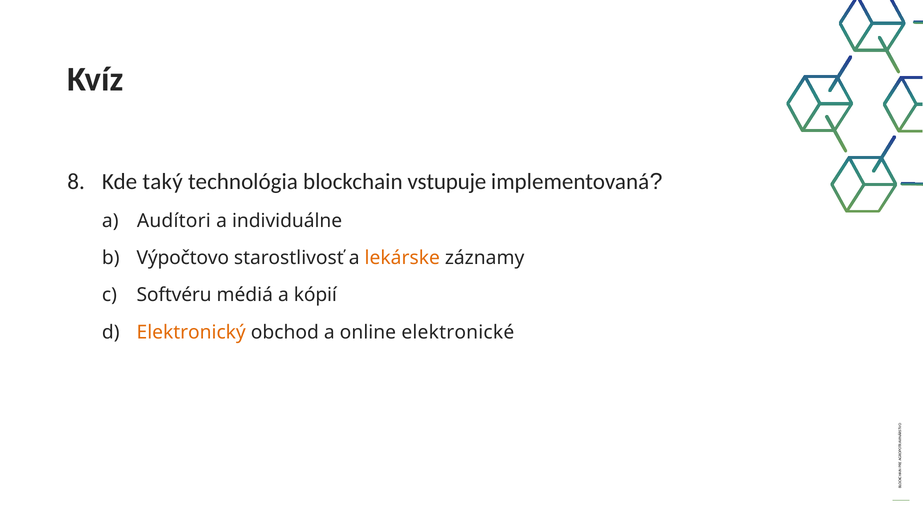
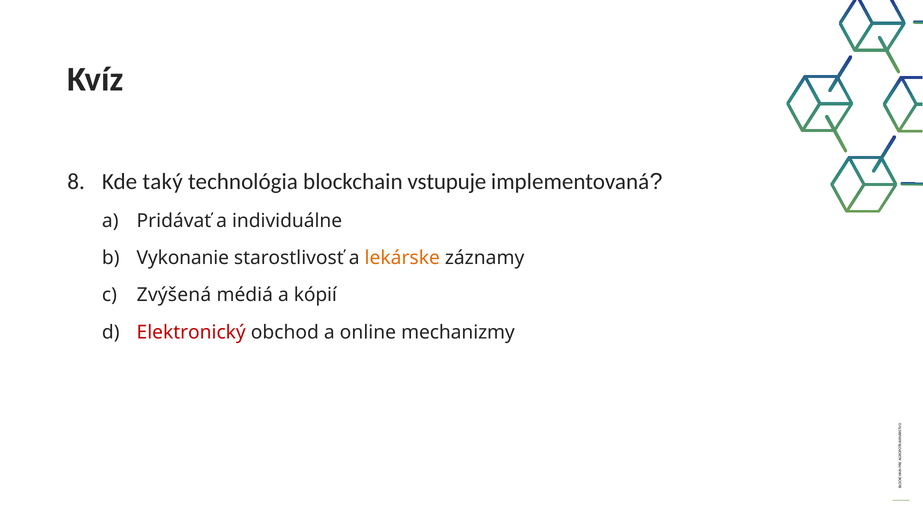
Audítori: Audítori -> Pridávať
Výpočtovo: Výpočtovo -> Vykonanie
Softvéru: Softvéru -> Zvýšená
Elektronický colour: orange -> red
elektronické: elektronické -> mechanizmy
